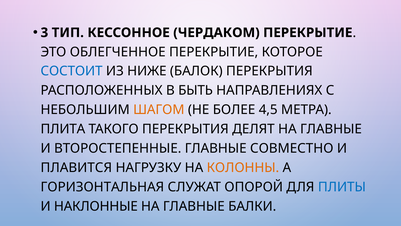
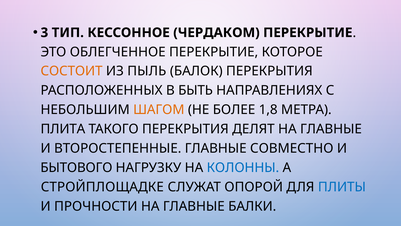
СОСТОИТ colour: blue -> orange
НИЖЕ: НИЖЕ -> ПЫЛЬ
4,5: 4,5 -> 1,8
ПЛАВИТСЯ: ПЛАВИТСЯ -> БЫТОВОГО
КОЛОННЫ colour: orange -> blue
ГОРИЗОНТАЛЬНАЯ: ГОРИЗОНТАЛЬНАЯ -> СТРОЙПЛОЩАДКЕ
НАКЛОННЫЕ: НАКЛОННЫЕ -> ПРОЧНОСТИ
